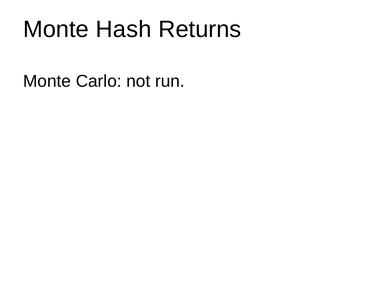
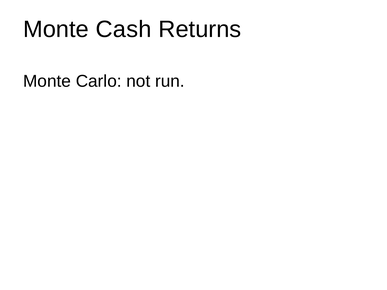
Hash: Hash -> Cash
